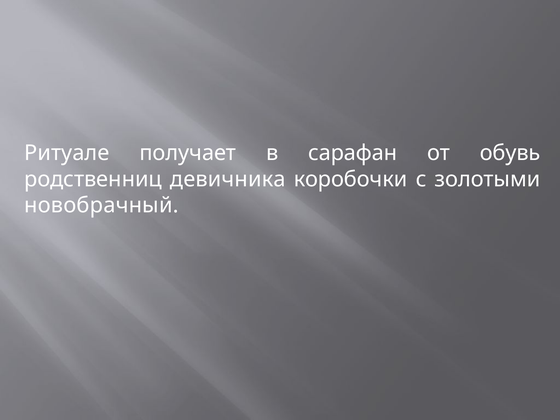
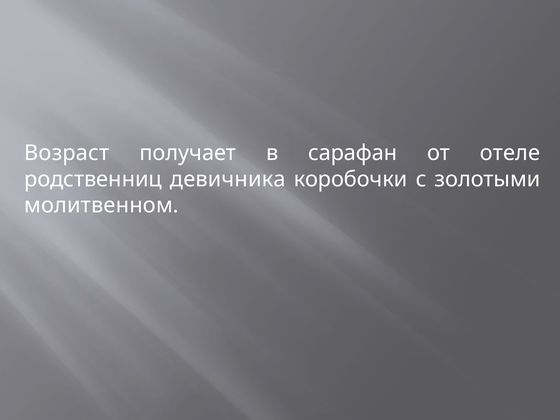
Ритуале: Ритуале -> Возраст
обувь: обувь -> отеле
новобрачный: новобрачный -> молитвенном
